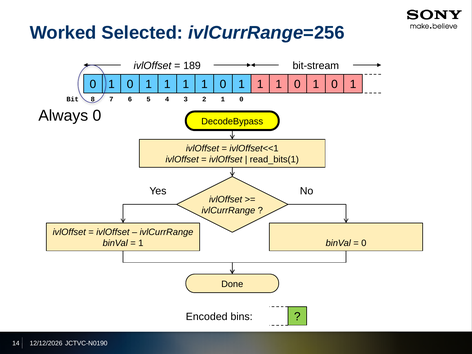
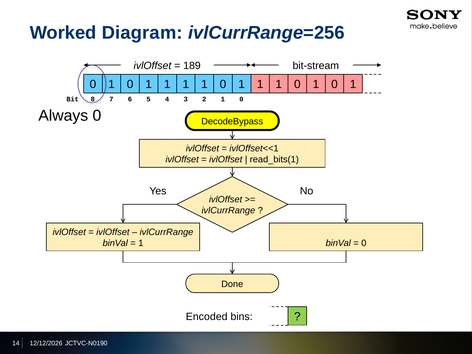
Selected: Selected -> Diagram
